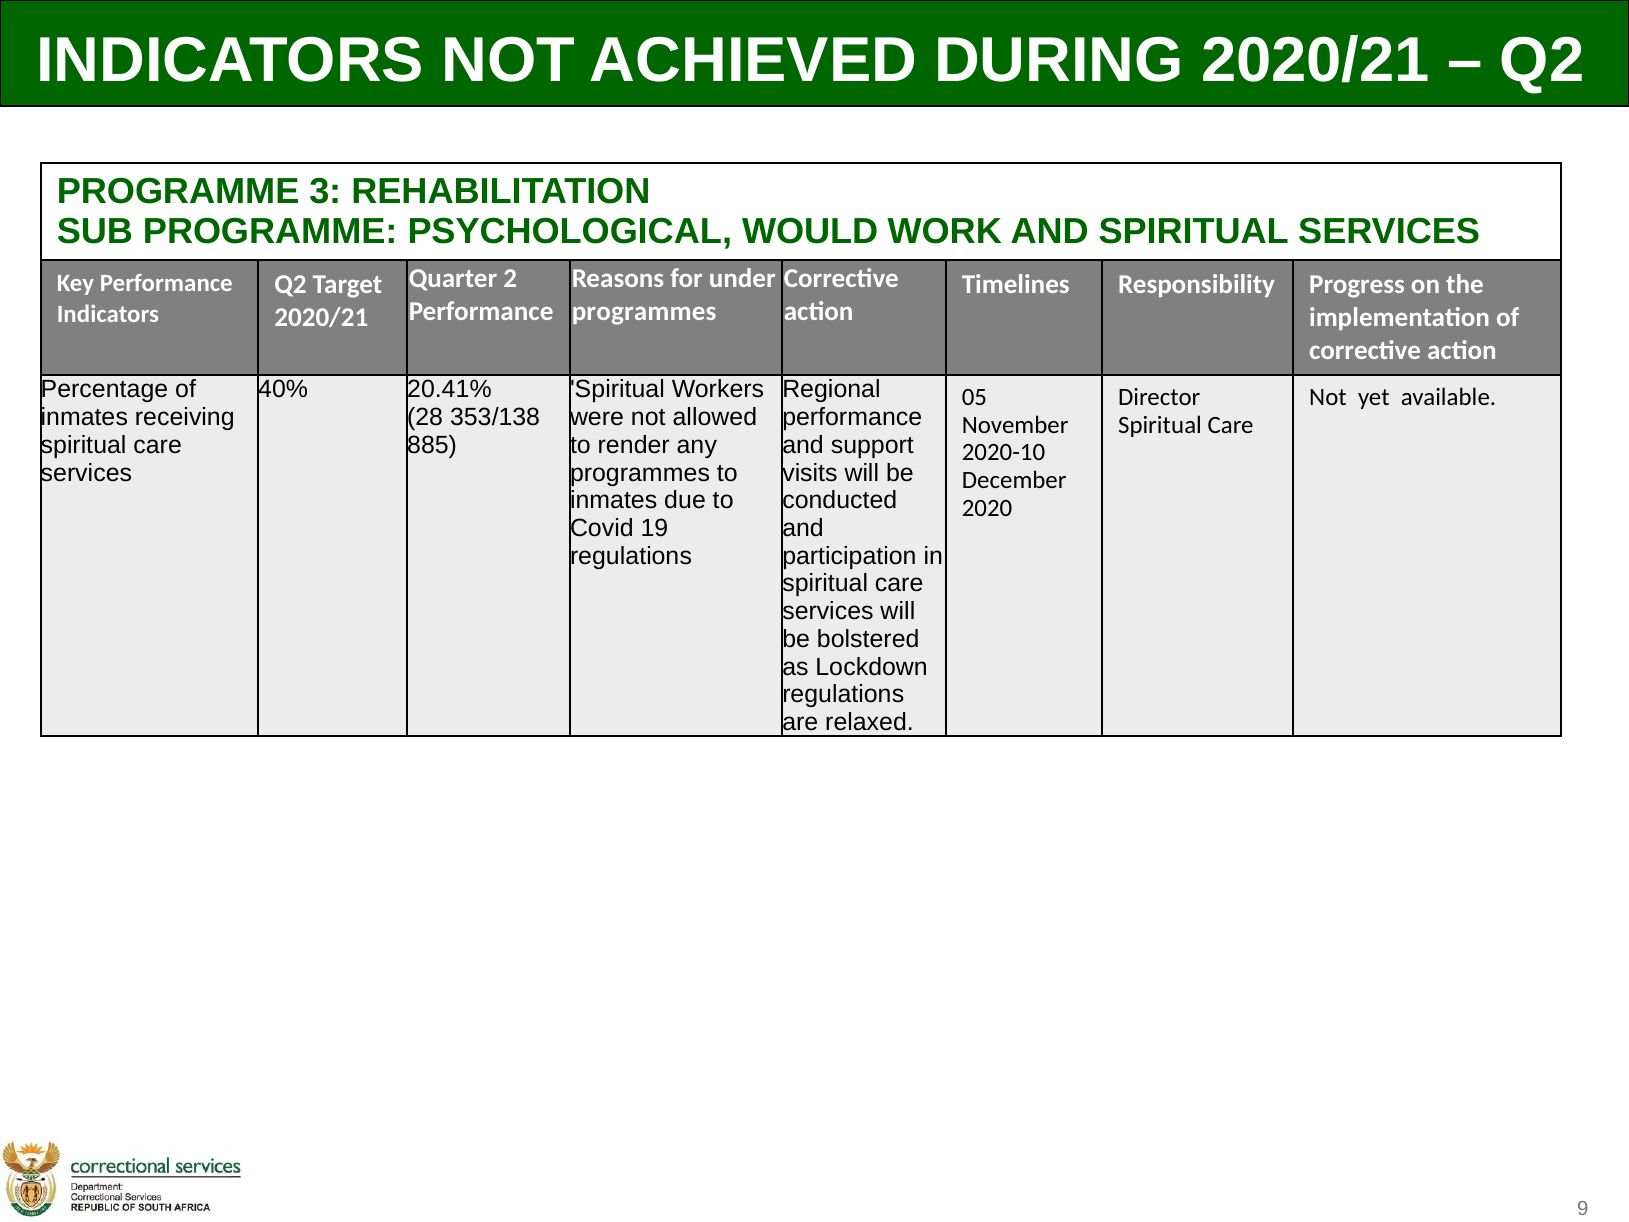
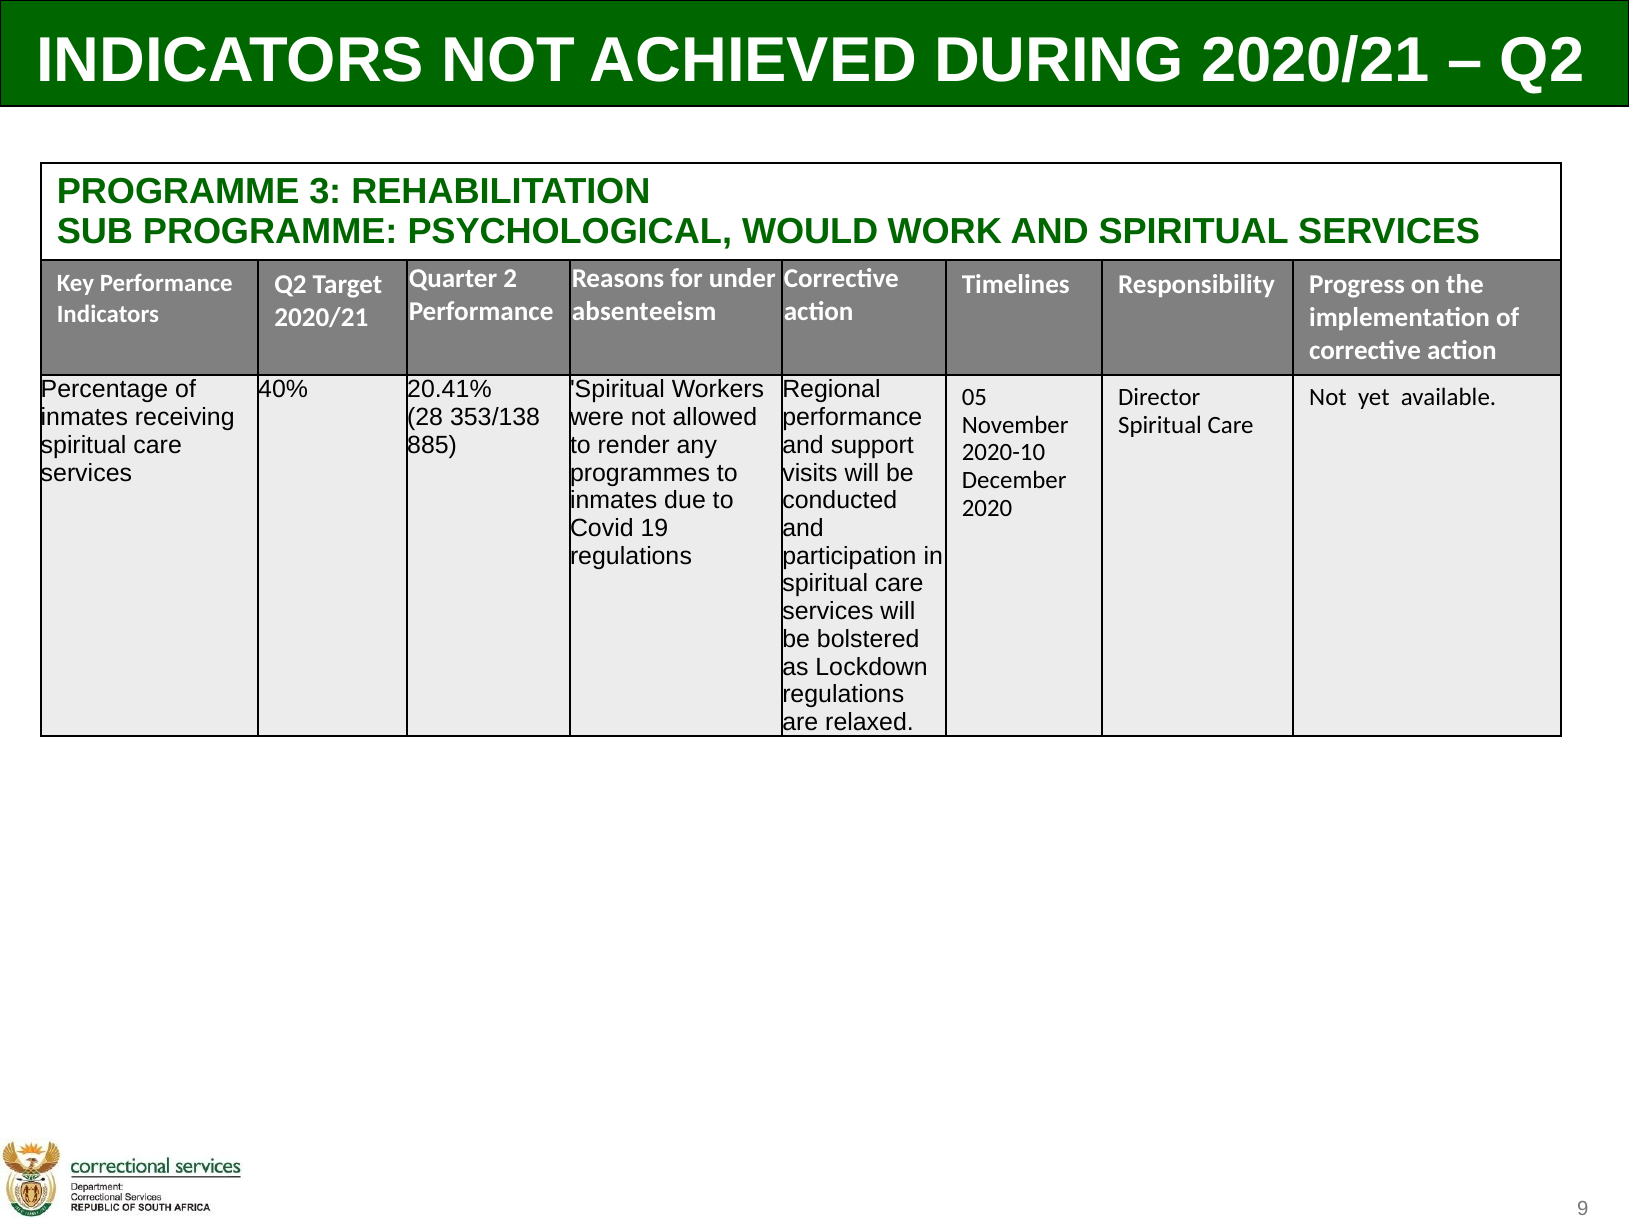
programmes at (644, 311): programmes -> absenteeism
